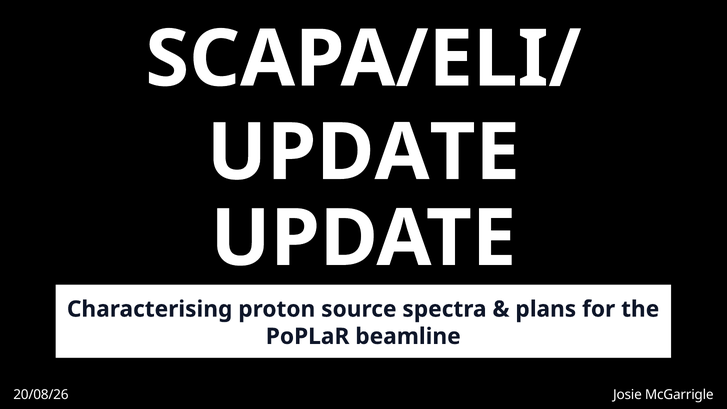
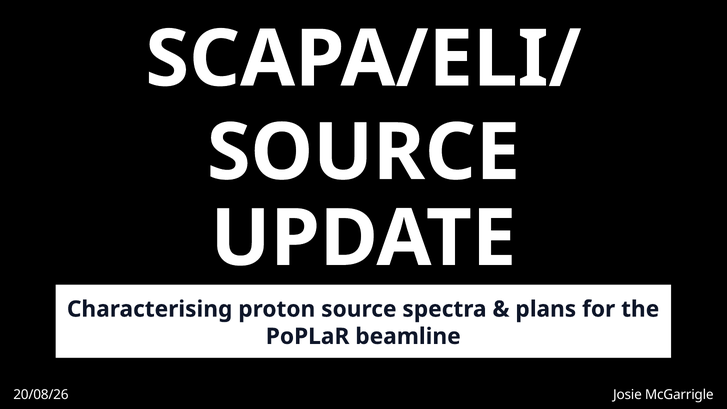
UPDATE at (363, 153): UPDATE -> SOURCE
